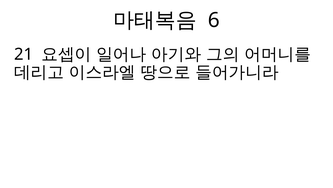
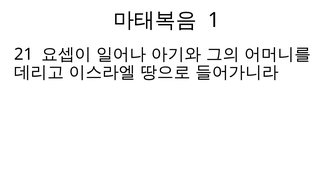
6: 6 -> 1
